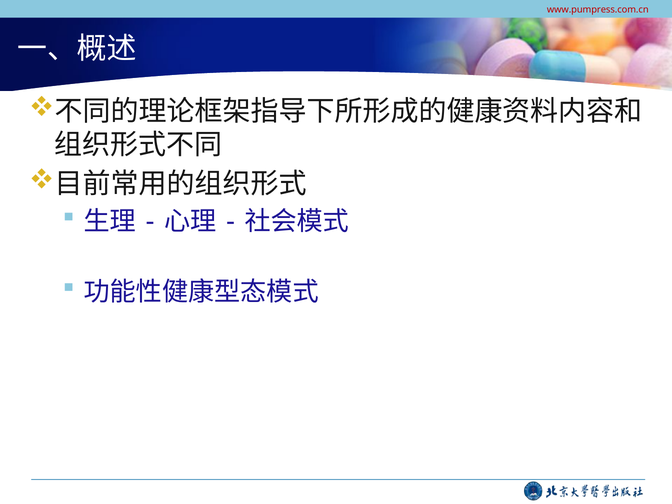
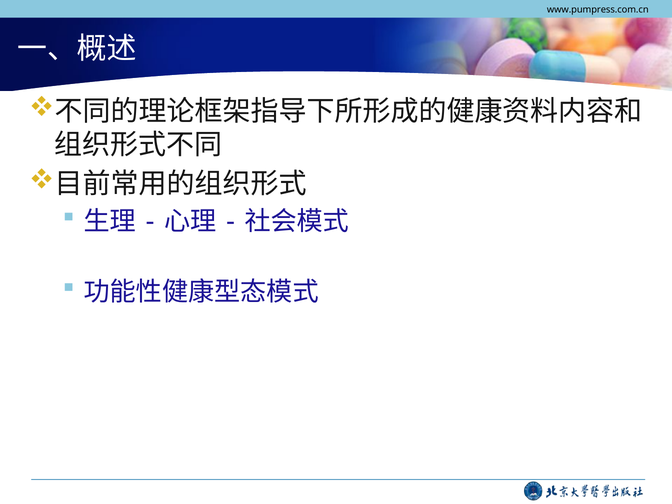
www.pumpress.com.cn colour: red -> black
